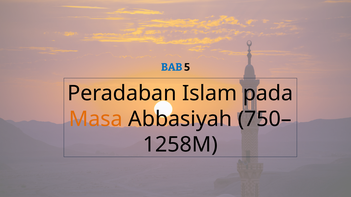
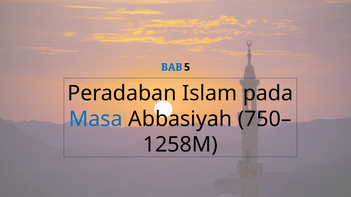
Masa colour: orange -> blue
